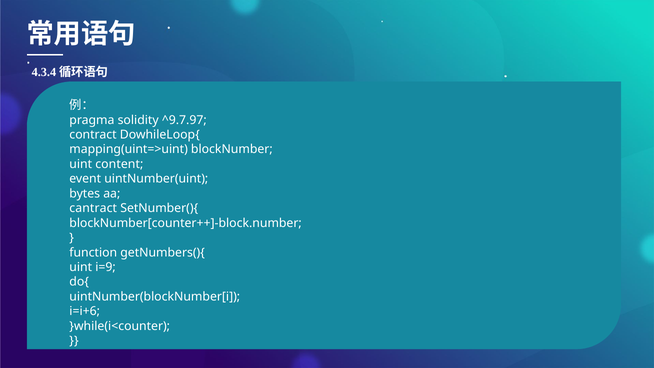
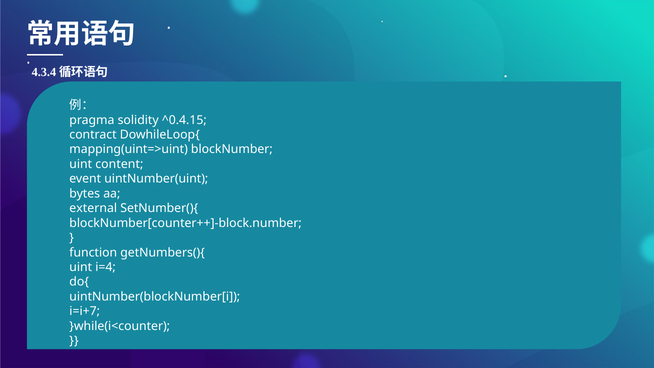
^9.7.97: ^9.7.97 -> ^0.4.15
cantract: cantract -> external
i=9: i=9 -> i=4
i=i+6: i=i+6 -> i=i+7
